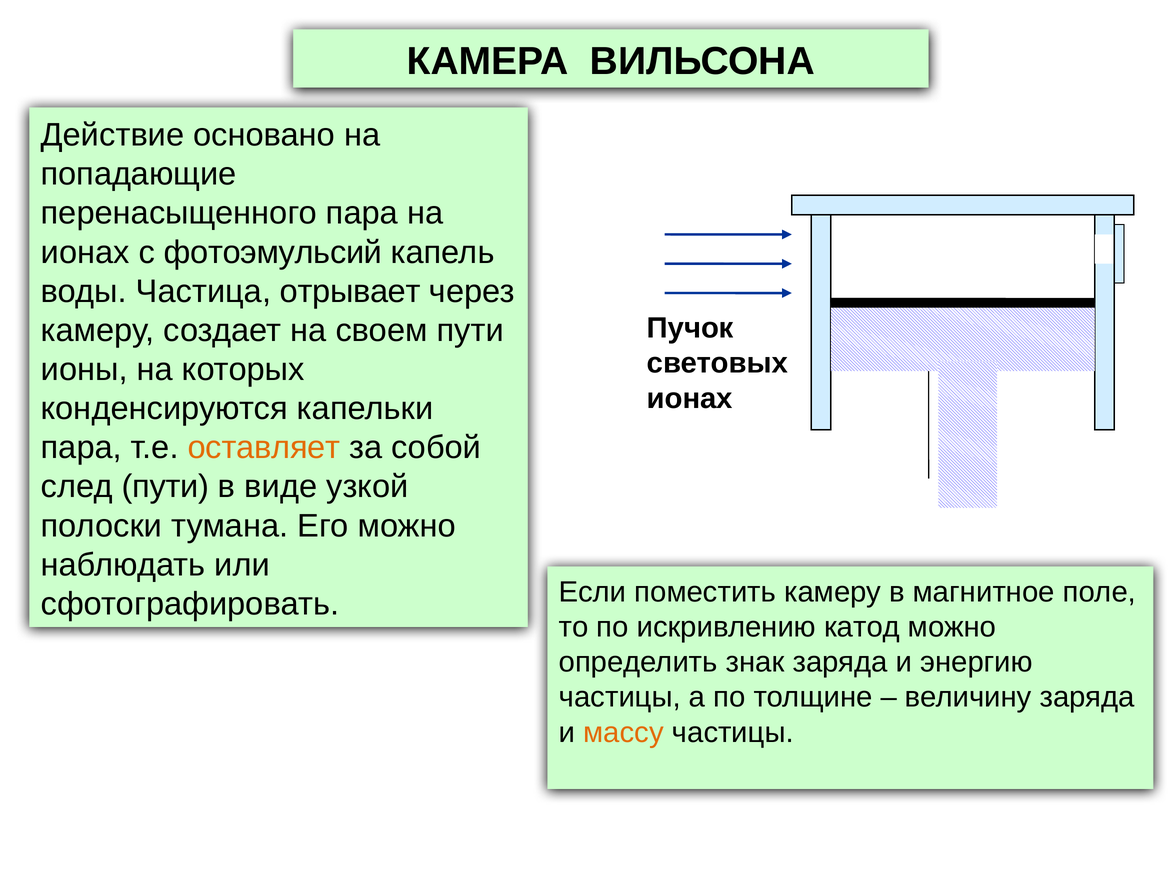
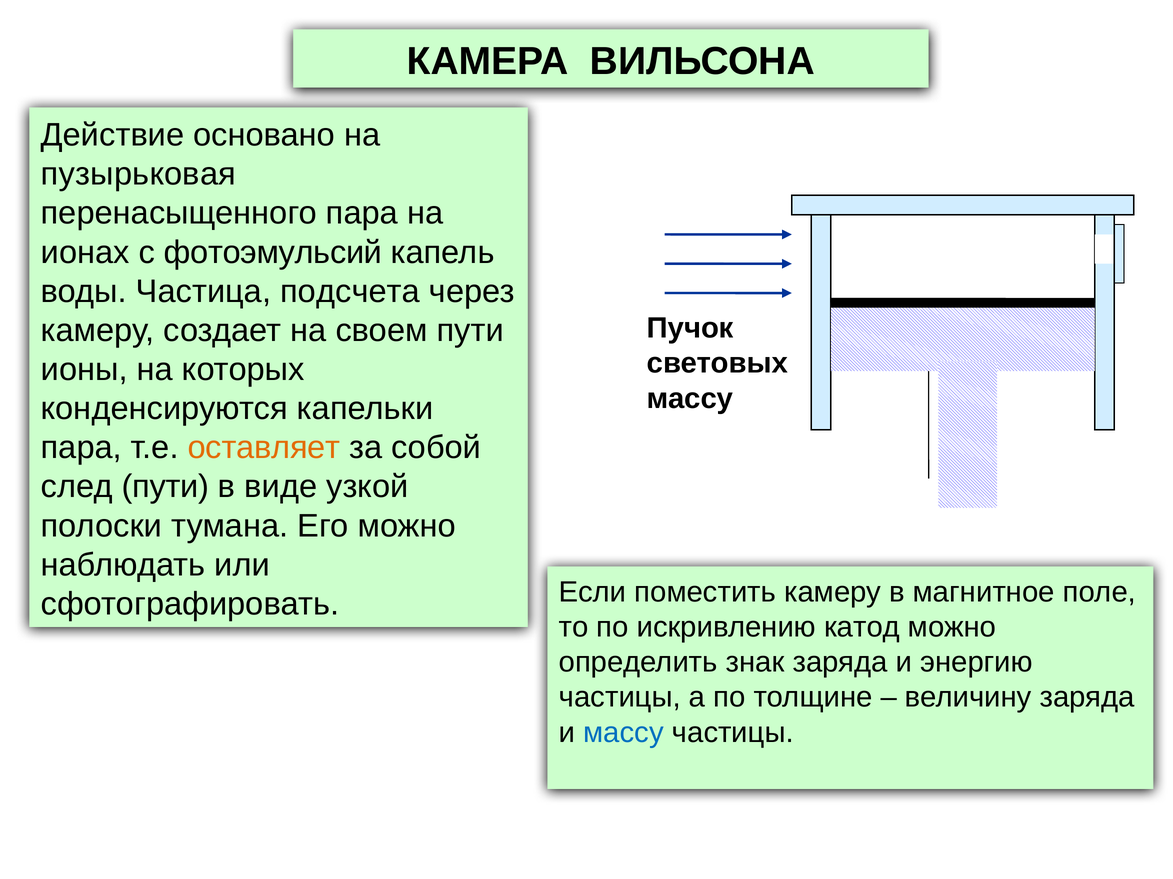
попадающие: попадающие -> пузырьковая
отрывает: отрывает -> подсчета
ионах at (690, 399): ионах -> массу
массу at (624, 733) colour: orange -> blue
